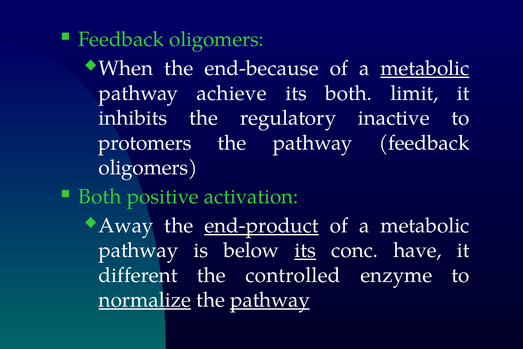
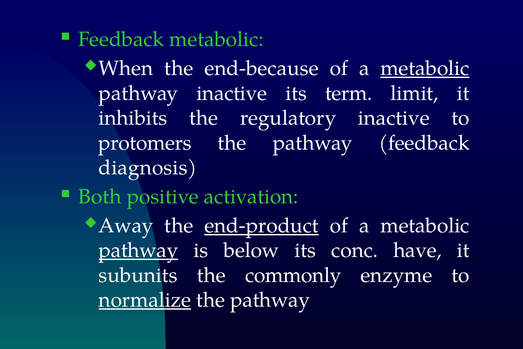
oligomers at (217, 39): oligomers -> metabolic
pathway achieve: achieve -> inactive
its both: both -> term
oligomers at (148, 168): oligomers -> diagnosis
pathway at (138, 250) underline: none -> present
its at (305, 250) underline: present -> none
different: different -> subunits
controlled: controlled -> commonly
pathway at (270, 300) underline: present -> none
